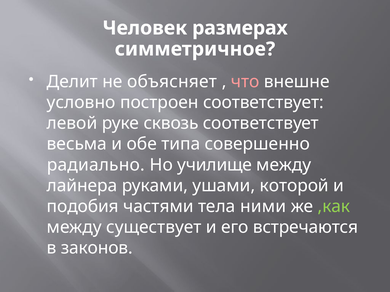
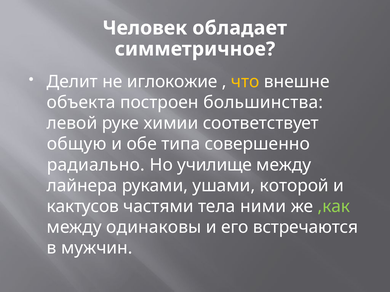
размерах: размерах -> обладает
объясняет: объясняет -> иглокожие
что colour: pink -> yellow
условно: условно -> объекта
построен соответствует: соответствует -> большинства
сквозь: сквозь -> химии
весьма: весьма -> общую
подобия: подобия -> кактусов
существует: существует -> одинаковы
законов: законов -> мужчин
